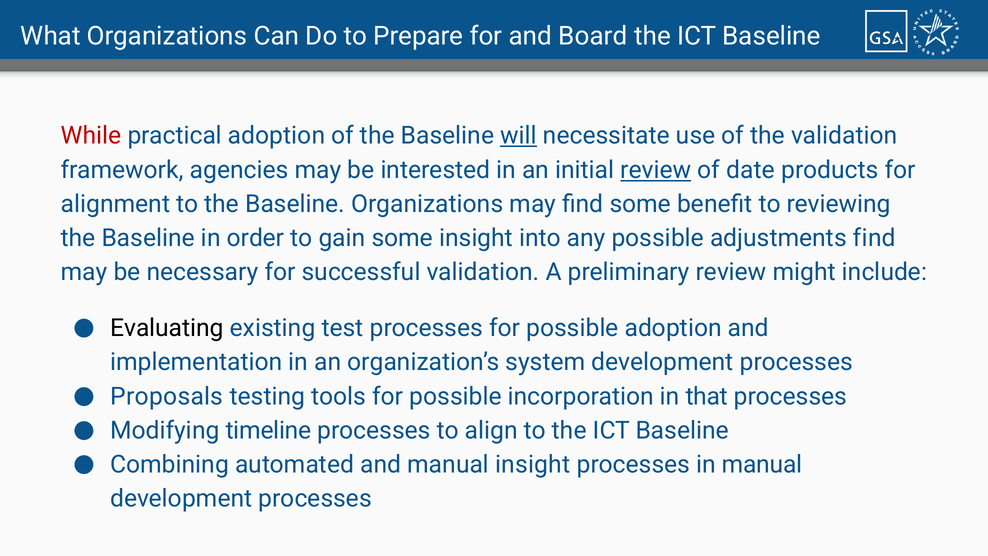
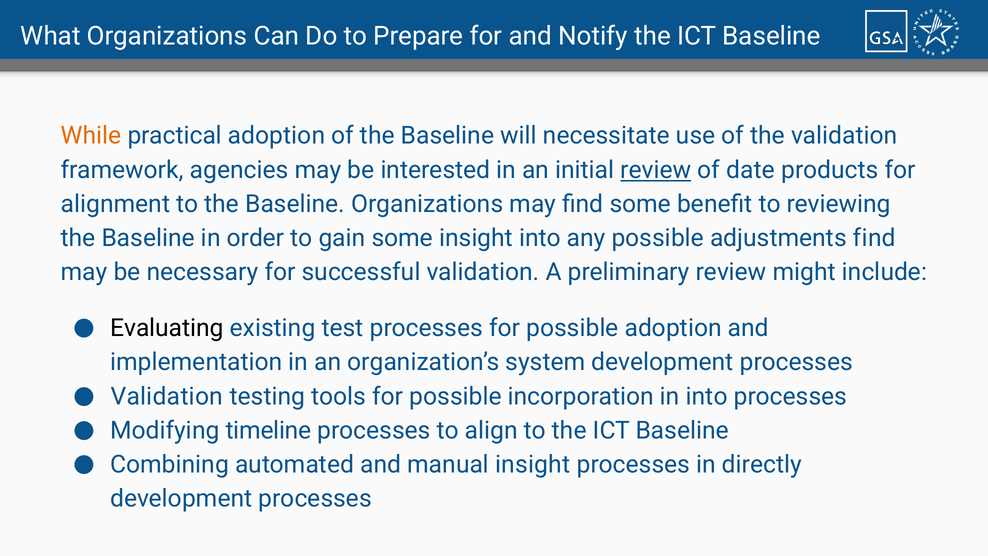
Board: Board -> Notify
While colour: red -> orange
will underline: present -> none
Proposals at (167, 396): Proposals -> Validation
in that: that -> into
in manual: manual -> directly
